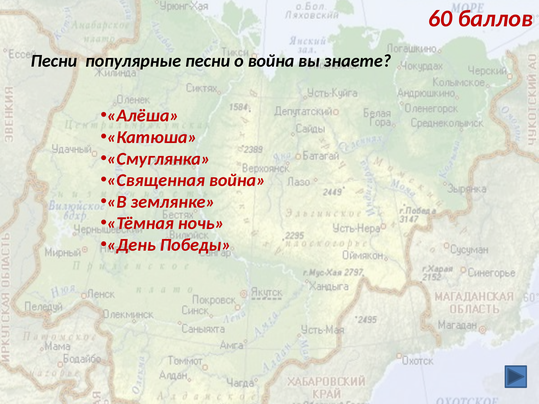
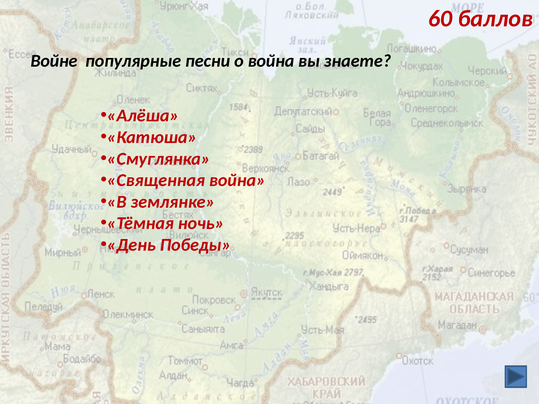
Песни at (54, 61): Песни -> Войне
